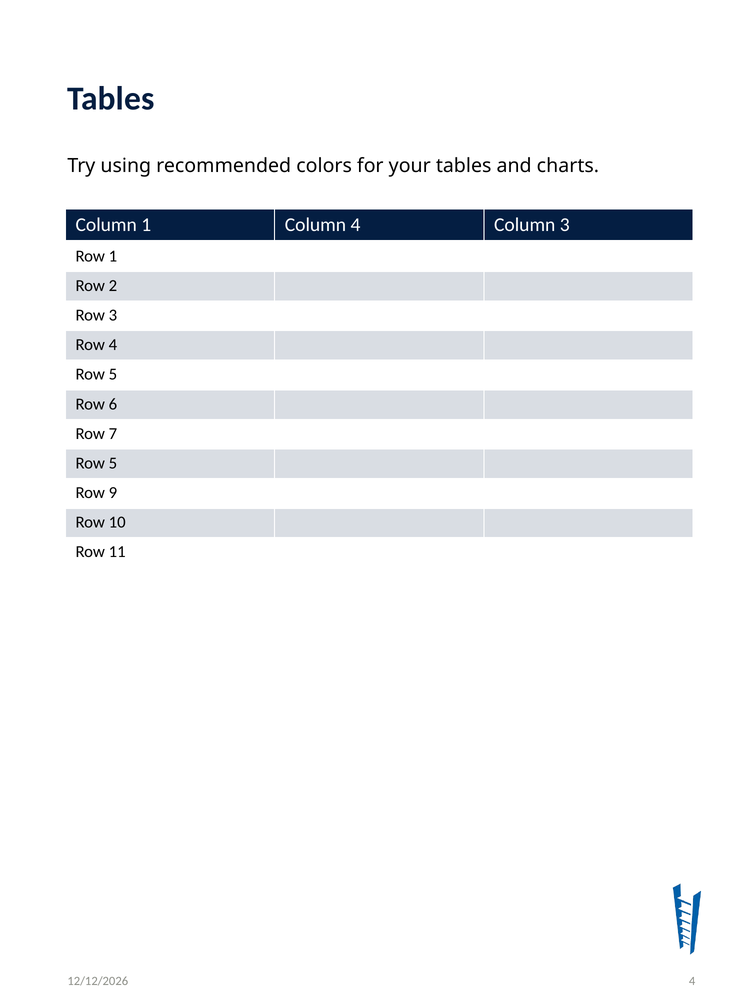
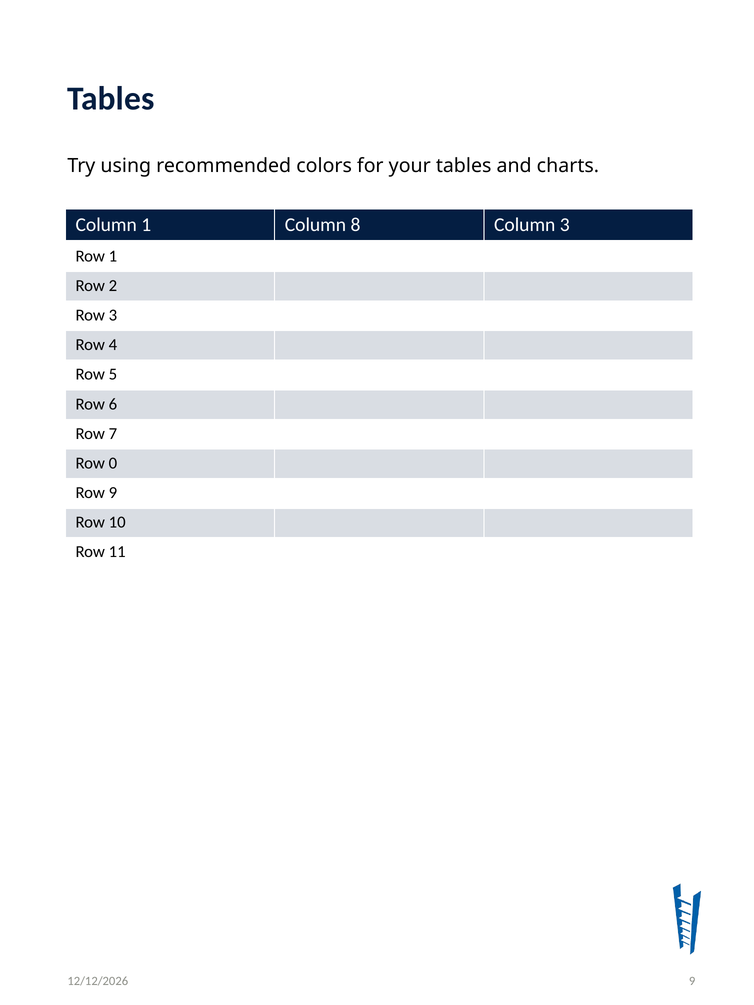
Column 4: 4 -> 8
5 at (113, 463): 5 -> 0
4 at (692, 981): 4 -> 9
